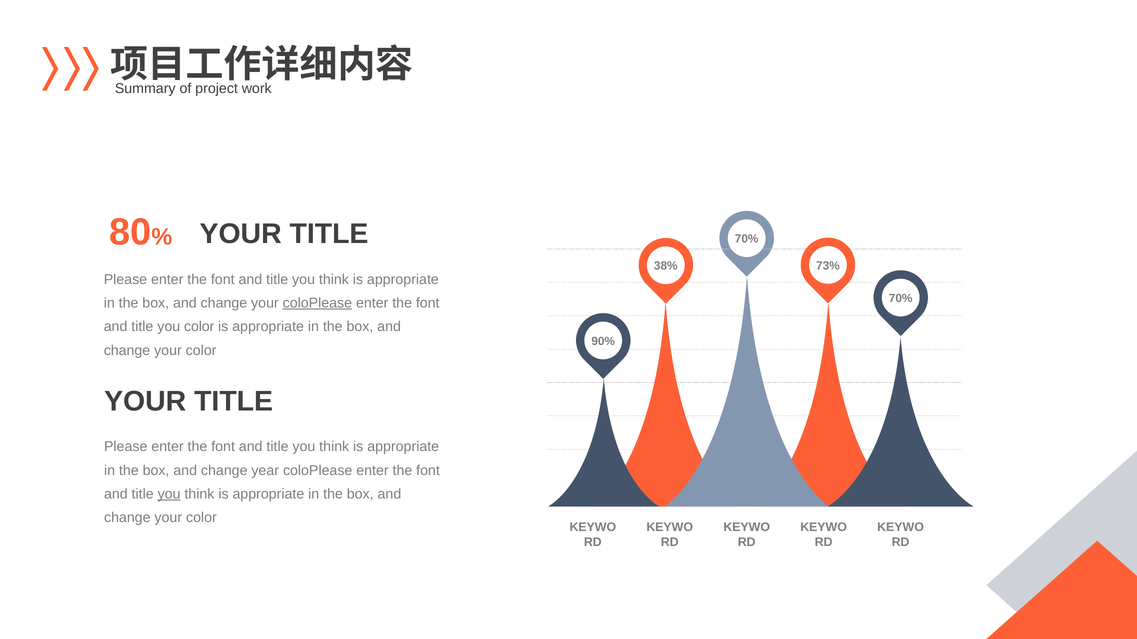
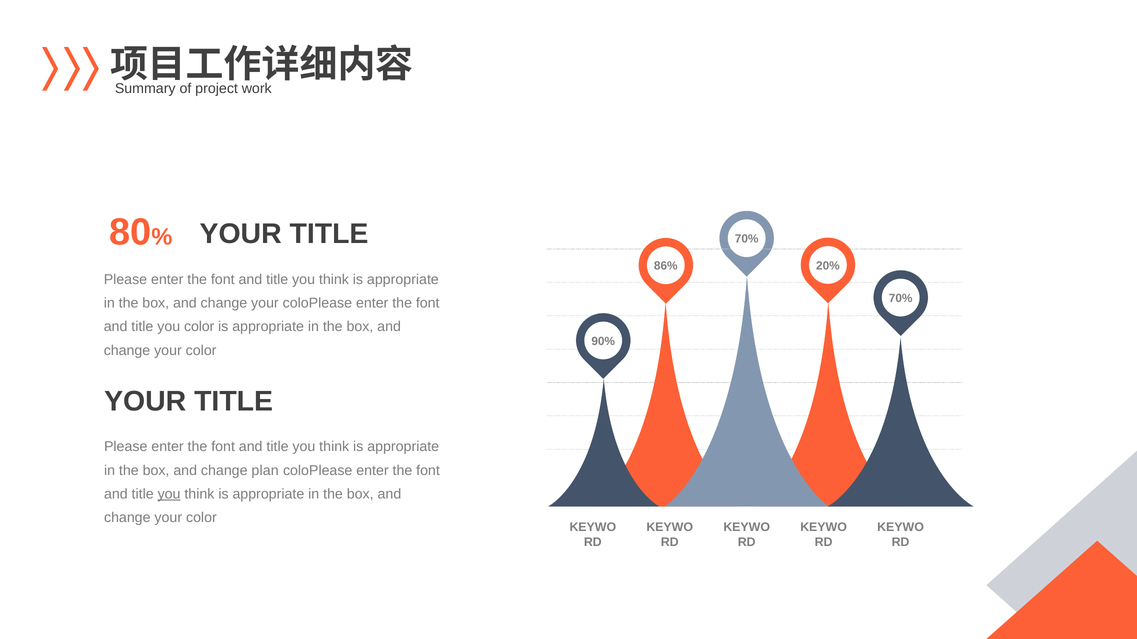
73%: 73% -> 20%
38%: 38% -> 86%
coloPlease at (317, 303) underline: present -> none
year: year -> plan
